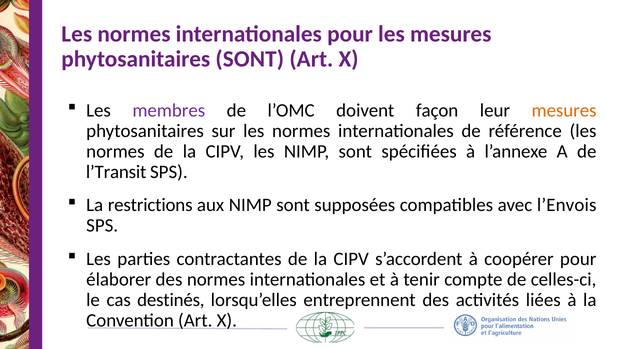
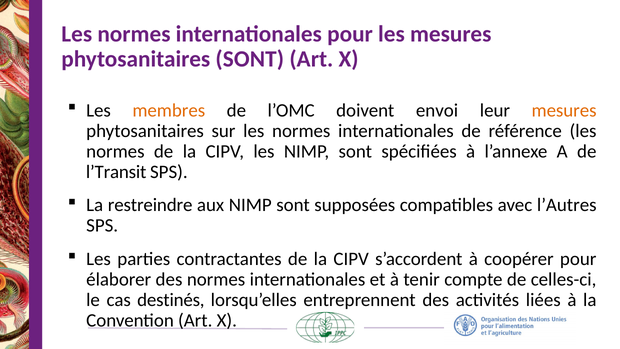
membres colour: purple -> orange
façon: façon -> envoi
restrictions: restrictions -> restreindre
l’Envois: l’Envois -> l’Autres
